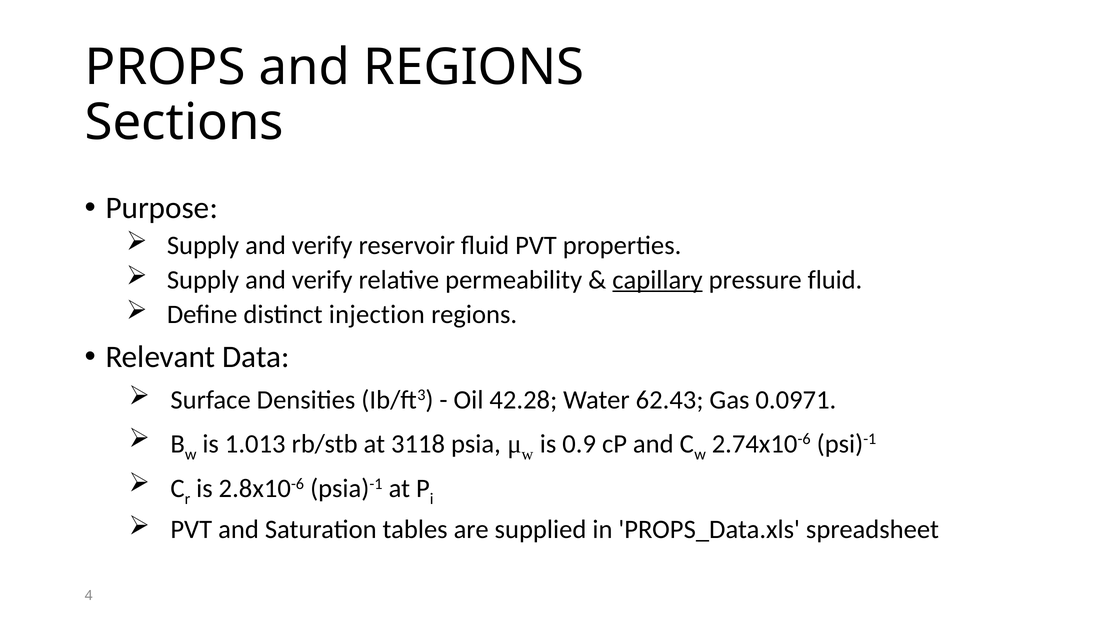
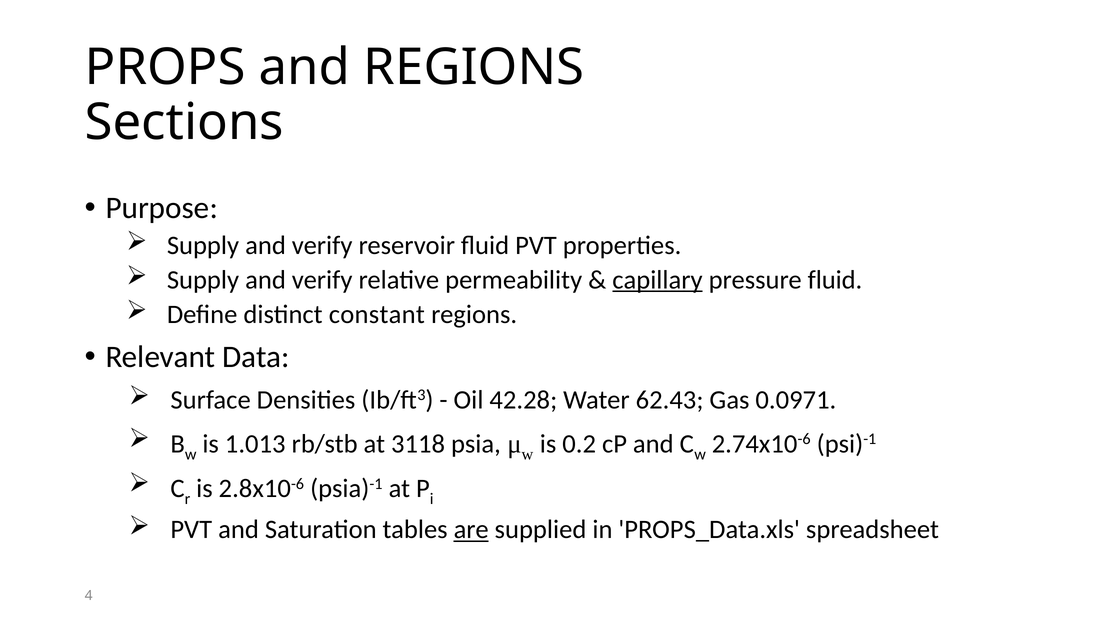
injection: injection -> constant
0.9: 0.9 -> 0.2
are underline: none -> present
